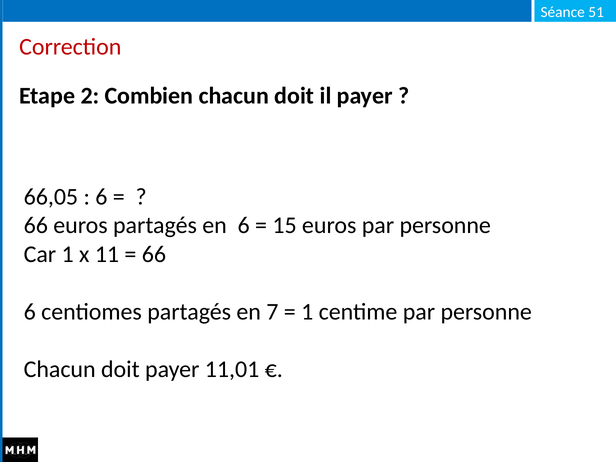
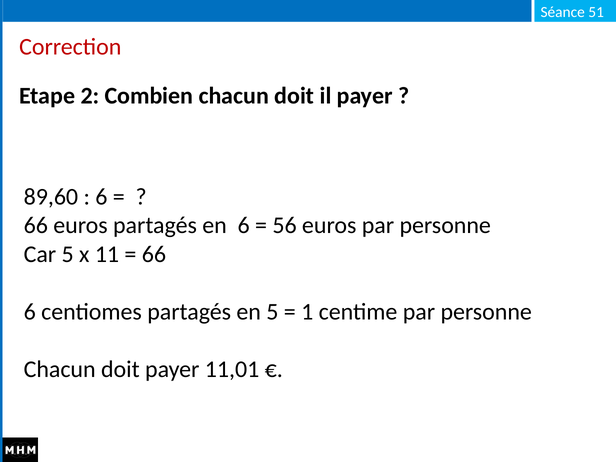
66,05: 66,05 -> 89,60
15: 15 -> 56
Car 1: 1 -> 5
en 7: 7 -> 5
